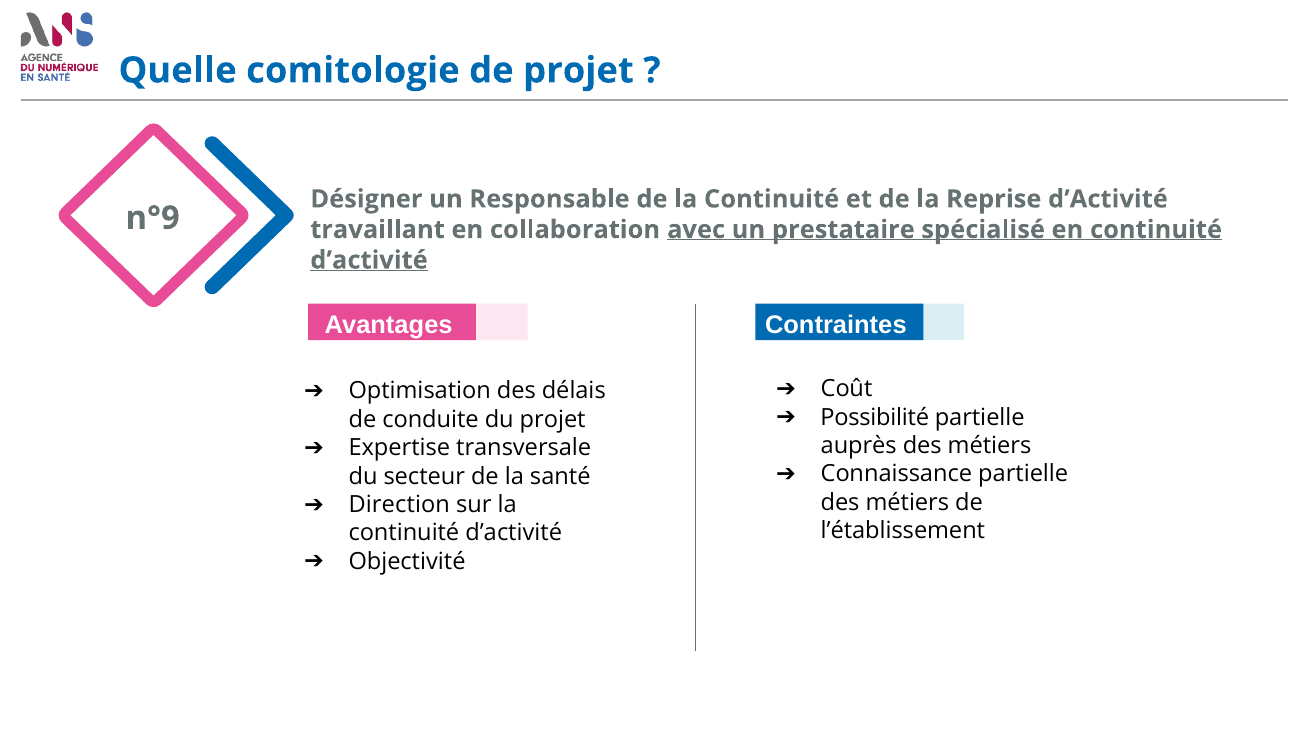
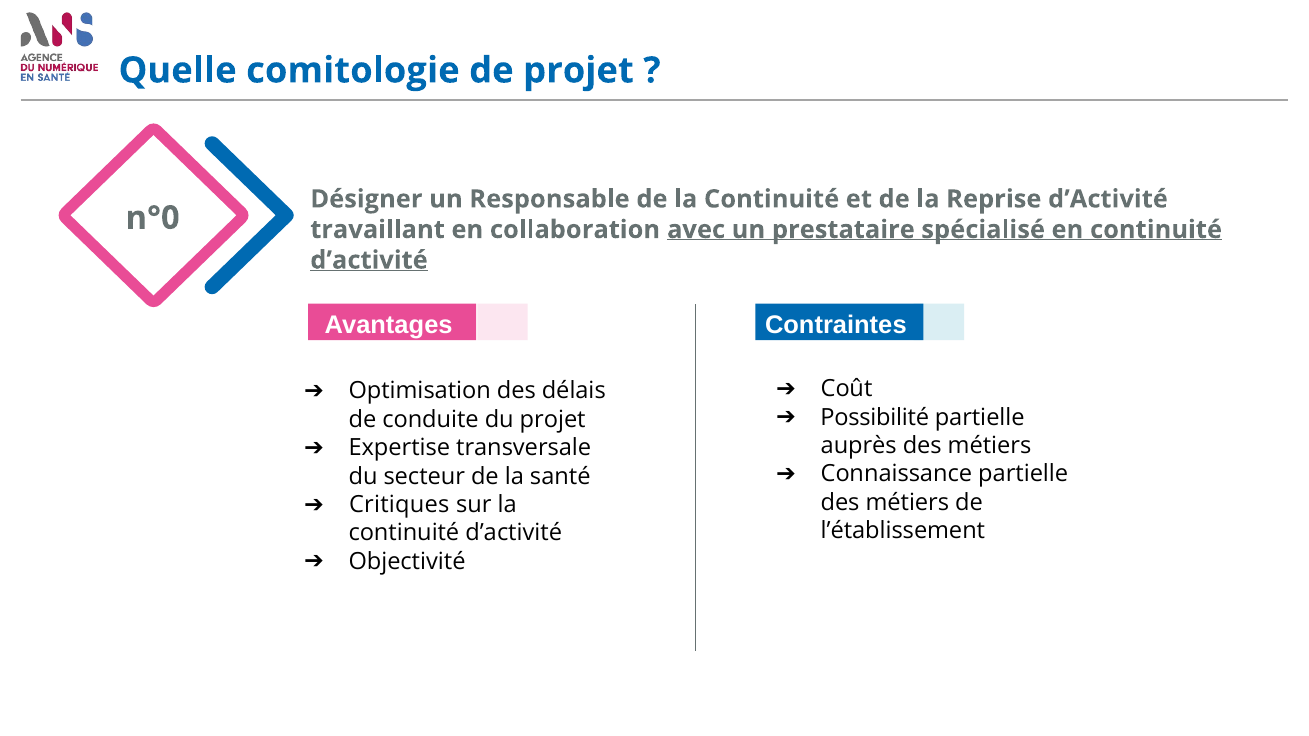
n°9: n°9 -> n°0
Direction: Direction -> Critiques
